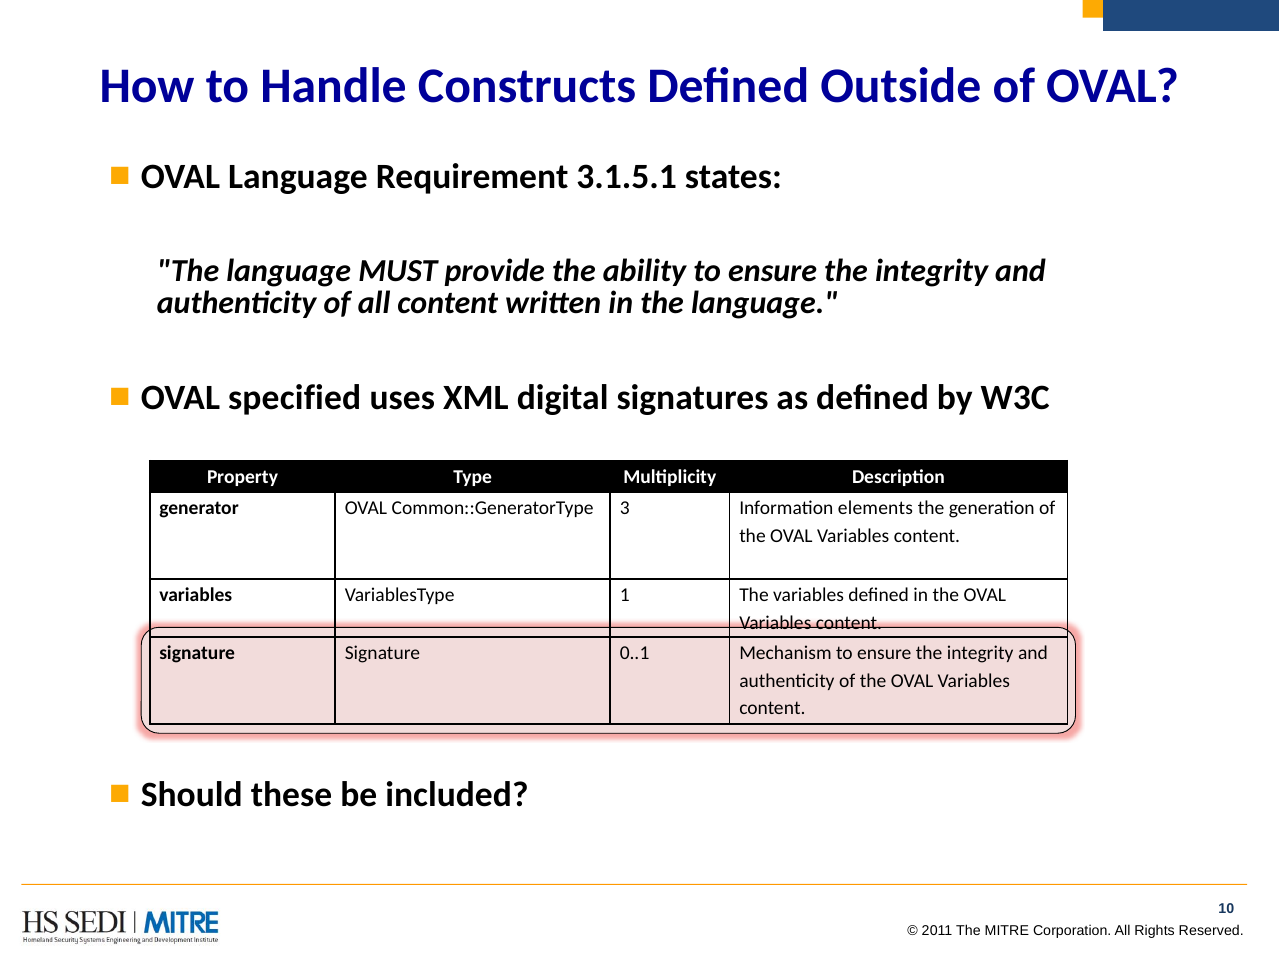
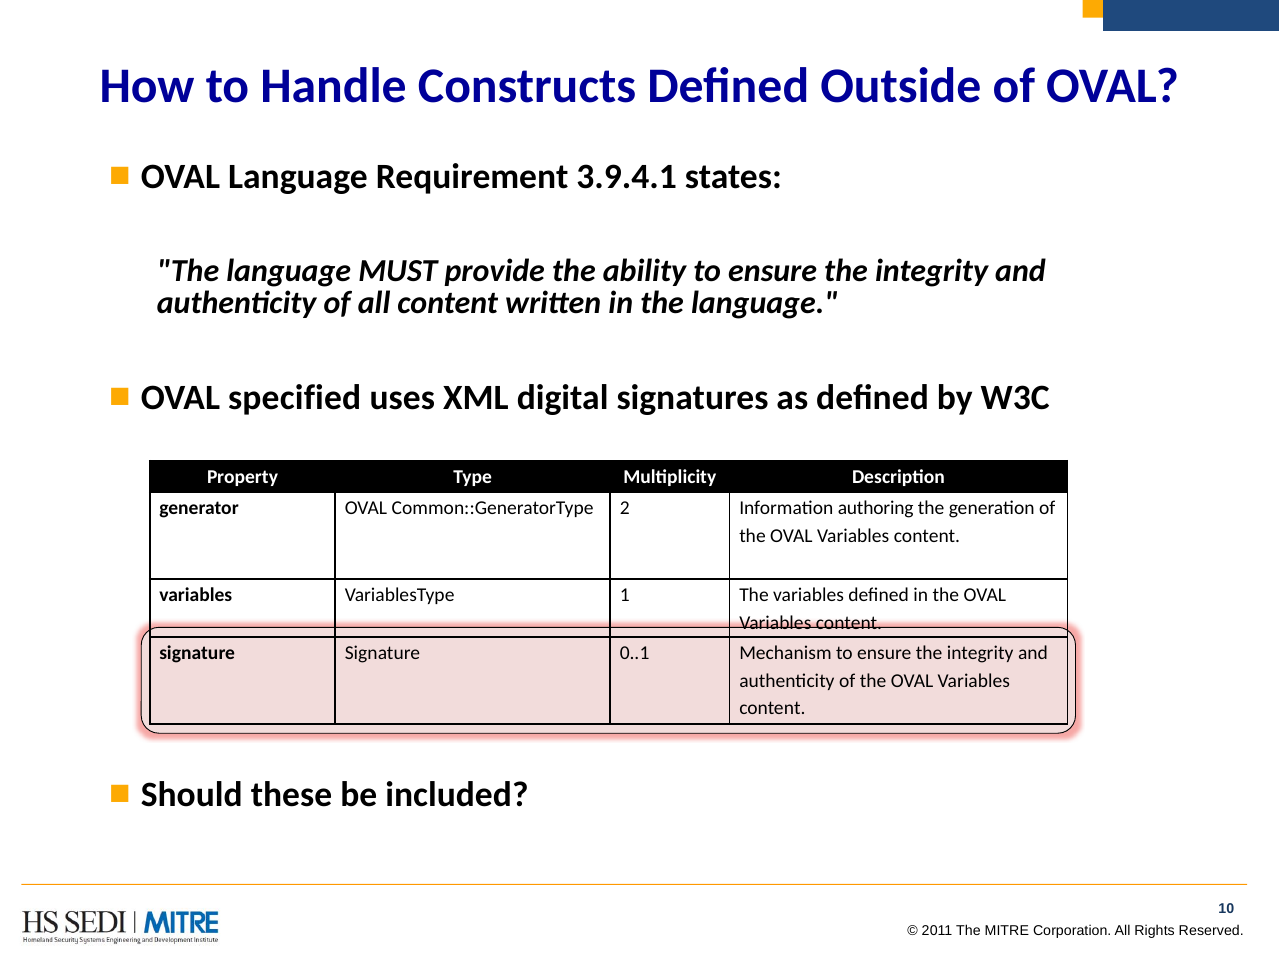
3.1.5.1: 3.1.5.1 -> 3.9.4.1
3: 3 -> 2
elements: elements -> authoring
